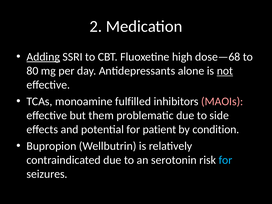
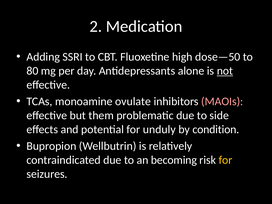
Adding underline: present -> none
dose—68: dose—68 -> dose—50
fulfilled: fulfilled -> ovulate
patient: patient -> unduly
serotonin: serotonin -> becoming
for at (225, 160) colour: light blue -> yellow
